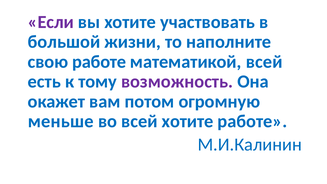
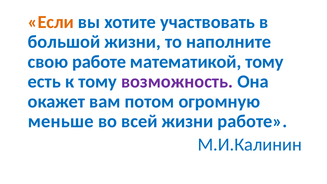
Если colour: purple -> orange
математикой всей: всей -> тому
всей хотите: хотите -> жизни
